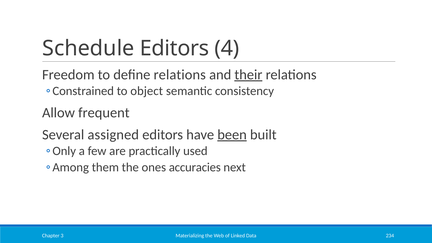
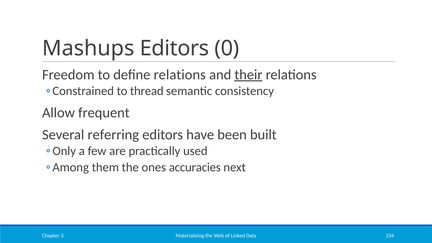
Schedule: Schedule -> Mashups
4: 4 -> 0
object: object -> thread
assigned: assigned -> referring
been underline: present -> none
